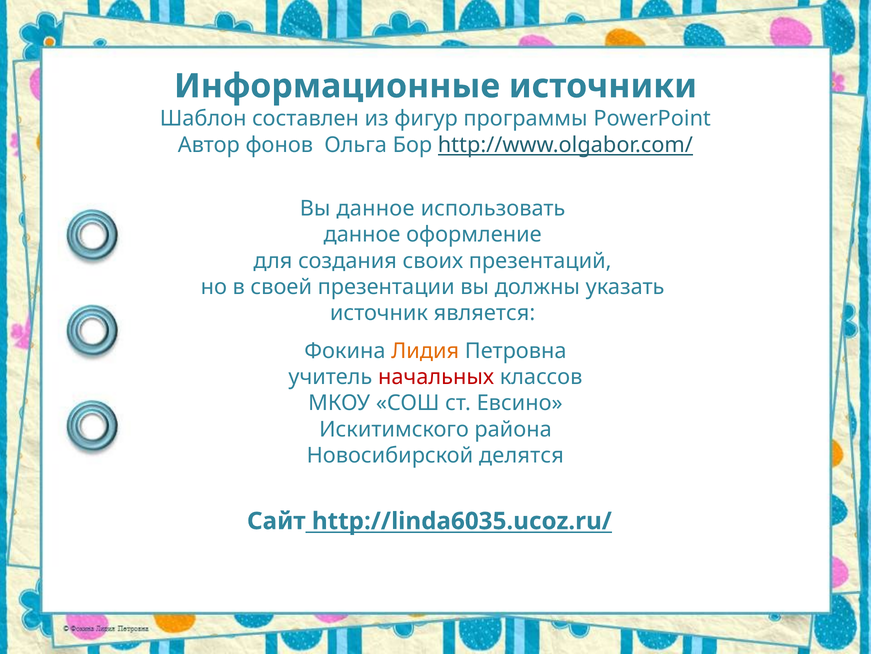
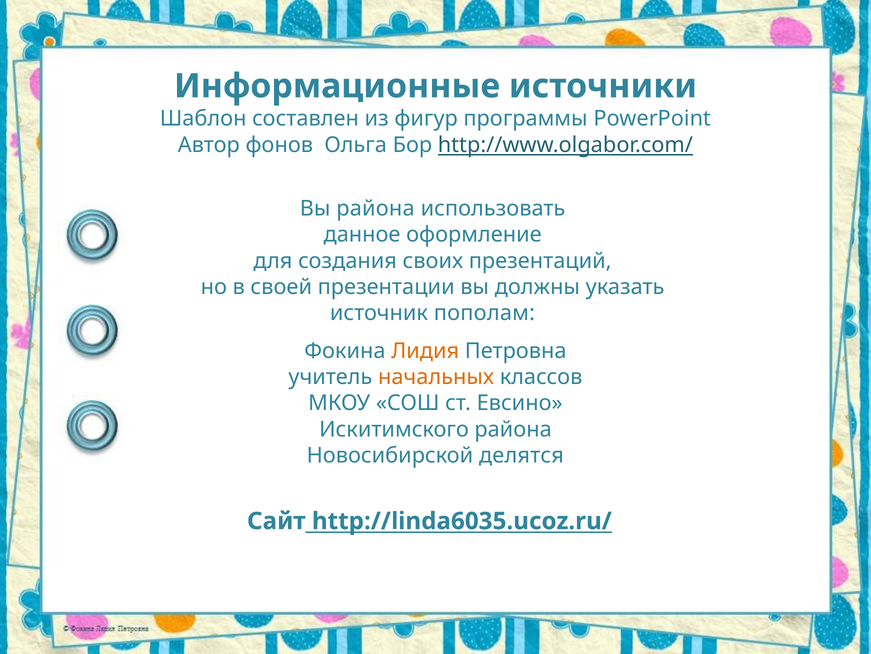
Вы данное: данное -> района
является: является -> пополам
начальных colour: red -> orange
